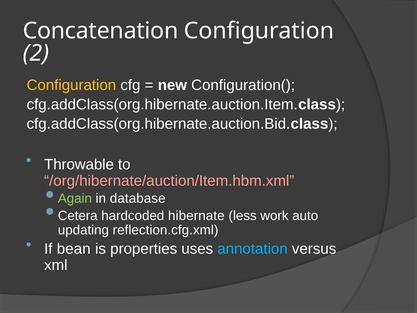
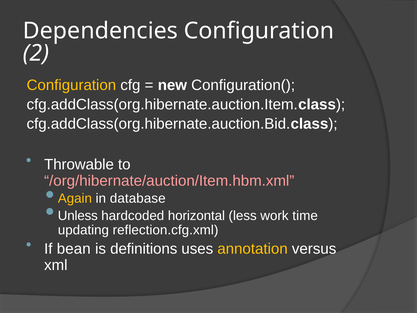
Concatenation: Concatenation -> Dependencies
Again colour: light green -> yellow
Cetera: Cetera -> Unless
hibernate: hibernate -> horizontal
auto: auto -> time
properties: properties -> definitions
annotation colour: light blue -> yellow
